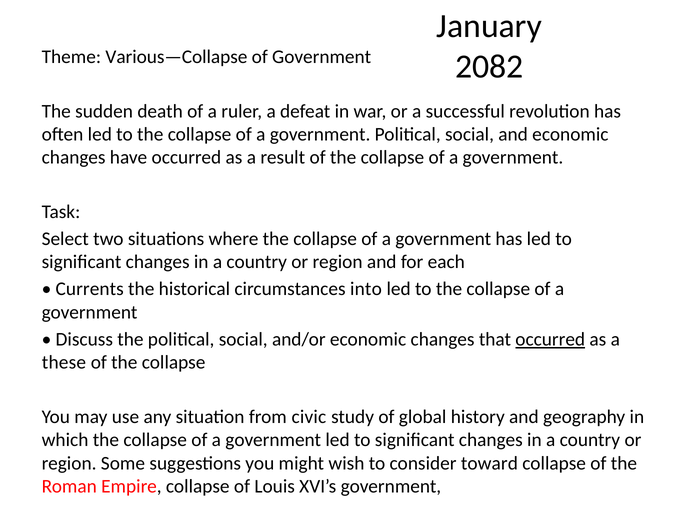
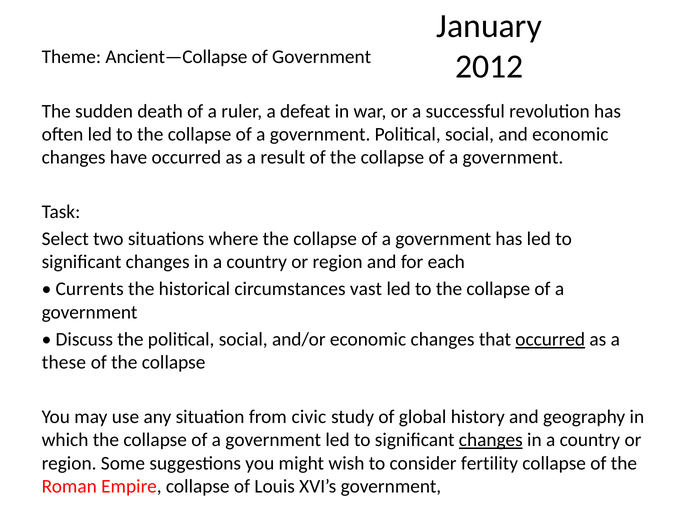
Various—Collapse: Various—Collapse -> Ancient—Collapse
2082: 2082 -> 2012
into: into -> vast
changes at (491, 439) underline: none -> present
toward: toward -> fertility
